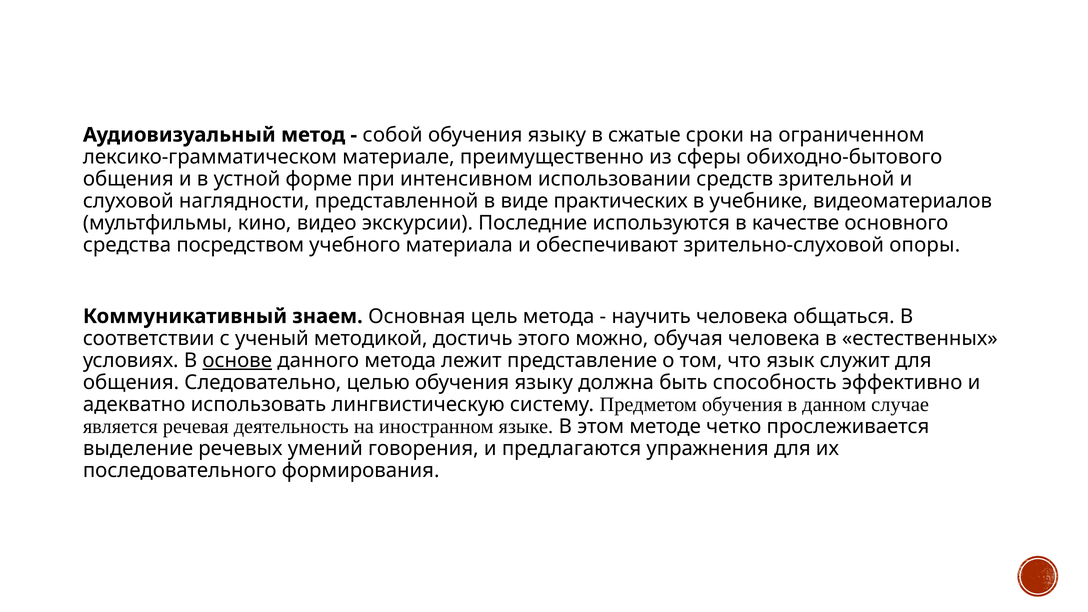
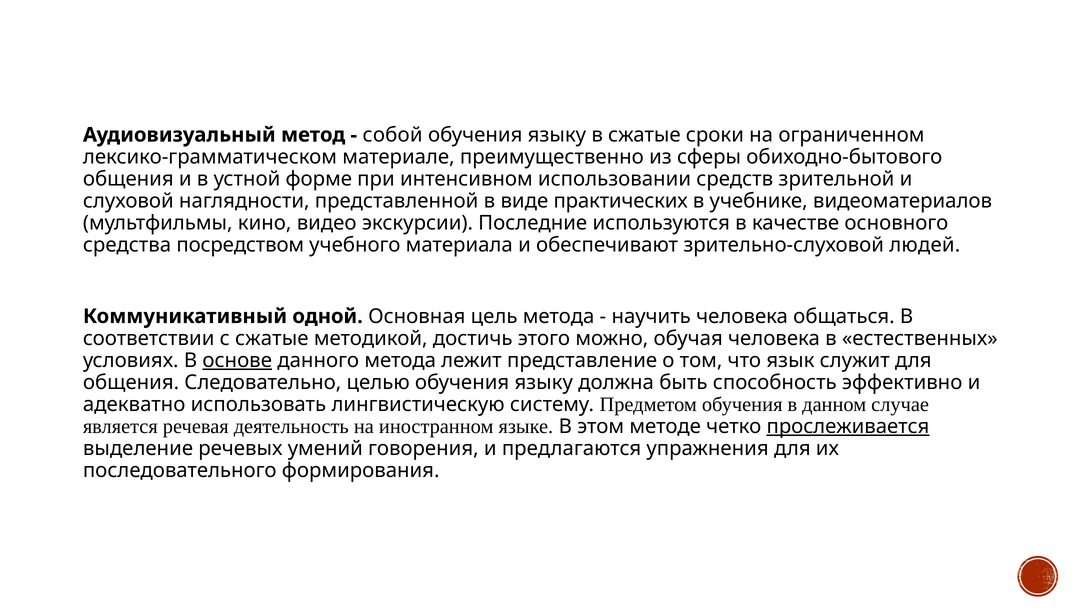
опоры: опоры -> людей
знаем: знаем -> одной
с ученый: ученый -> сжатые
прослеживается underline: none -> present
